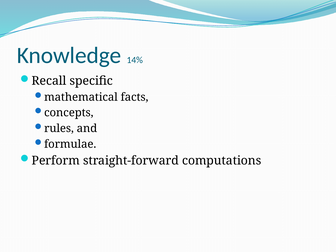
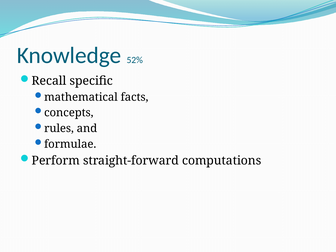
14%: 14% -> 52%
